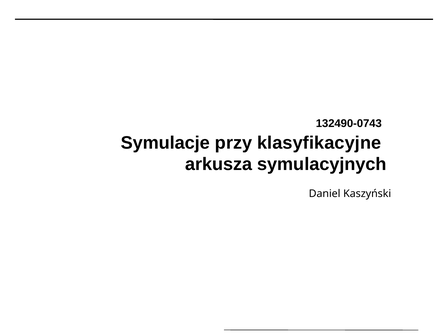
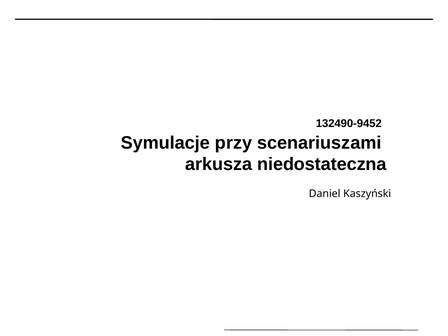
132490-0743: 132490-0743 -> 132490-9452
klasyfikacyjne: klasyfikacyjne -> scenariuszami
symulacyjnych: symulacyjnych -> niedostateczna
